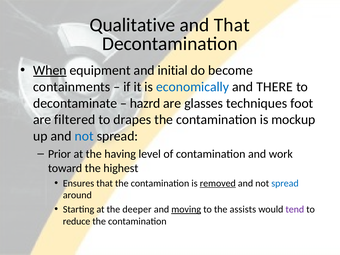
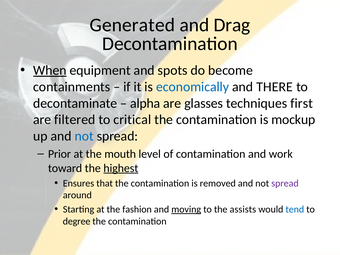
Qualitative: Qualitative -> Generated
and That: That -> Drag
initial: initial -> spots
hazrd: hazrd -> alpha
foot: foot -> first
drapes: drapes -> critical
having: having -> mouth
highest underline: none -> present
removed underline: present -> none
spread at (285, 183) colour: blue -> purple
deeper: deeper -> fashion
tend colour: purple -> blue
reduce: reduce -> degree
